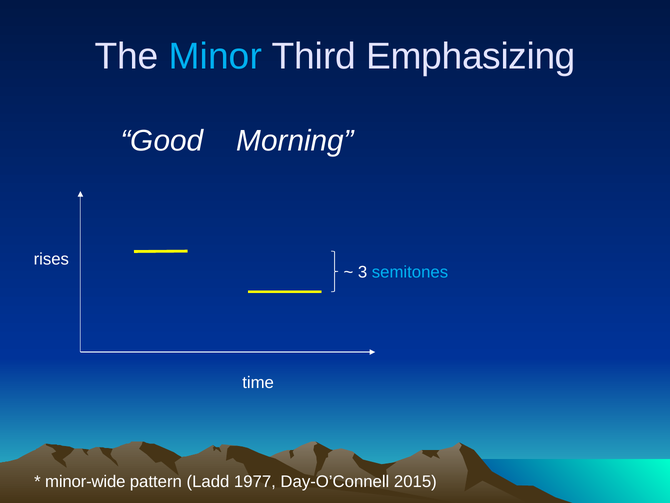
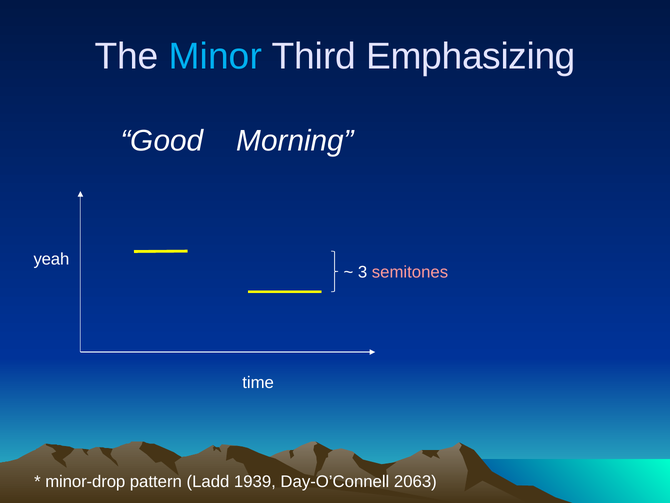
rises: rises -> yeah
semitones colour: light blue -> pink
minor-wide: minor-wide -> minor-drop
1977: 1977 -> 1939
2015: 2015 -> 2063
